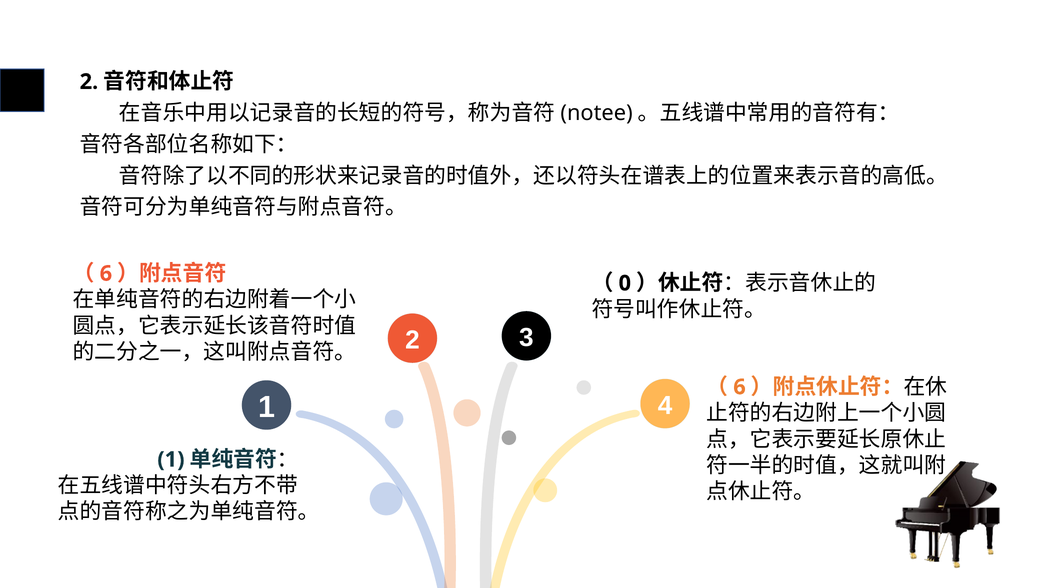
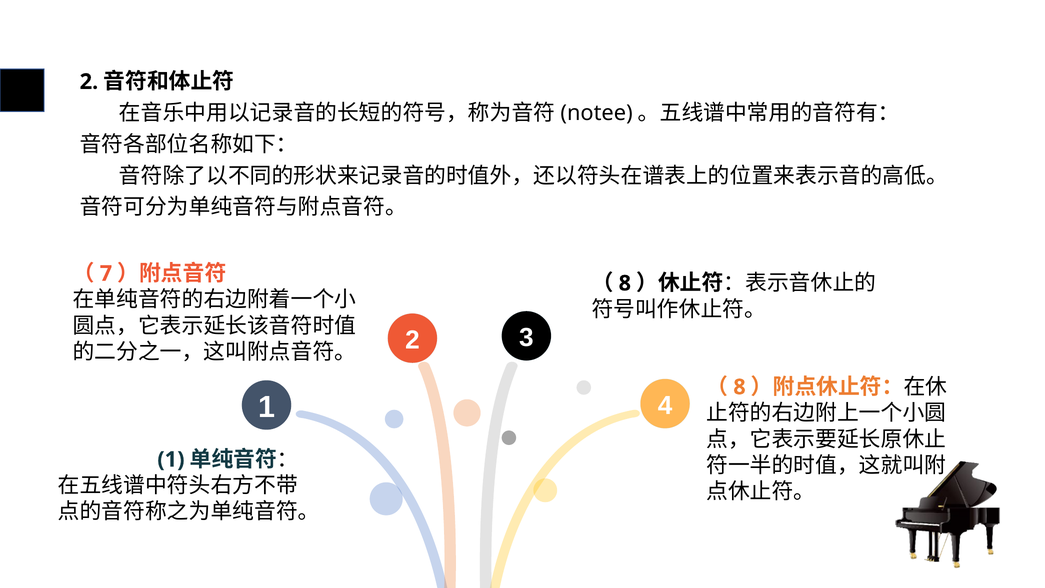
6 at (106, 273): 6 -> 7
0 at (625, 283): 0 -> 8
6 at (739, 387): 6 -> 8
